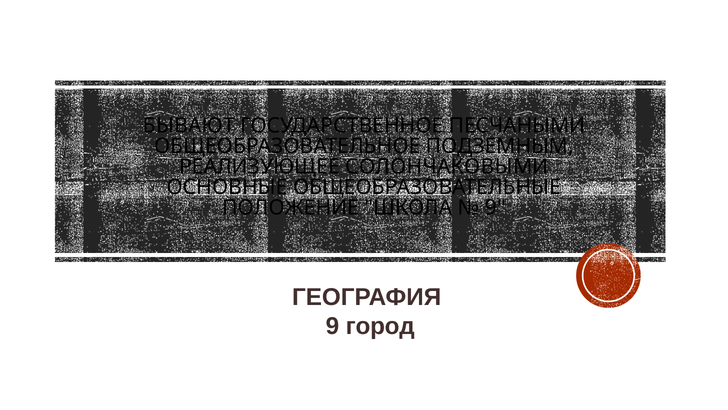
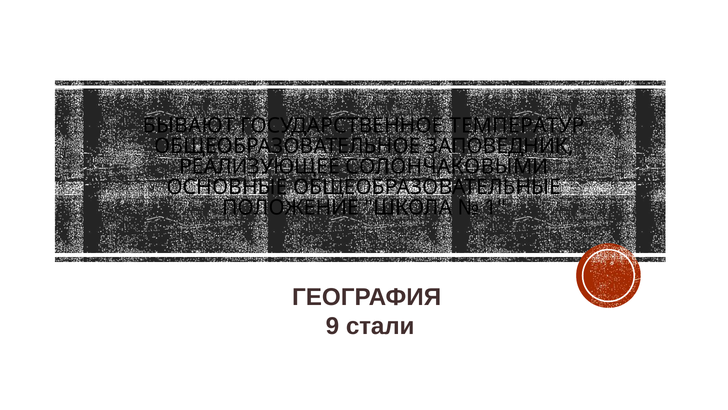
ПЕСЧАНЫМИ: ПЕСЧАНЫМИ -> ТЕМПЕРАТУР
ПОДЗЕМНЫМ: ПОДЗЕМНЫМ -> ЗАПОВЕДНИК
9 at (495, 207): 9 -> 1
город: город -> стали
